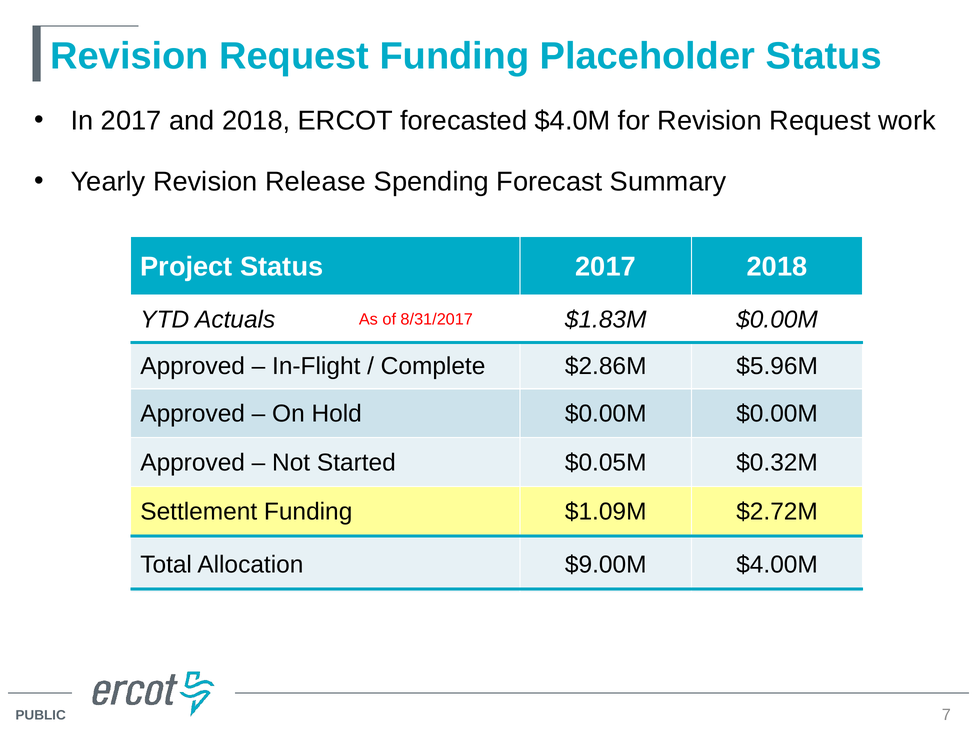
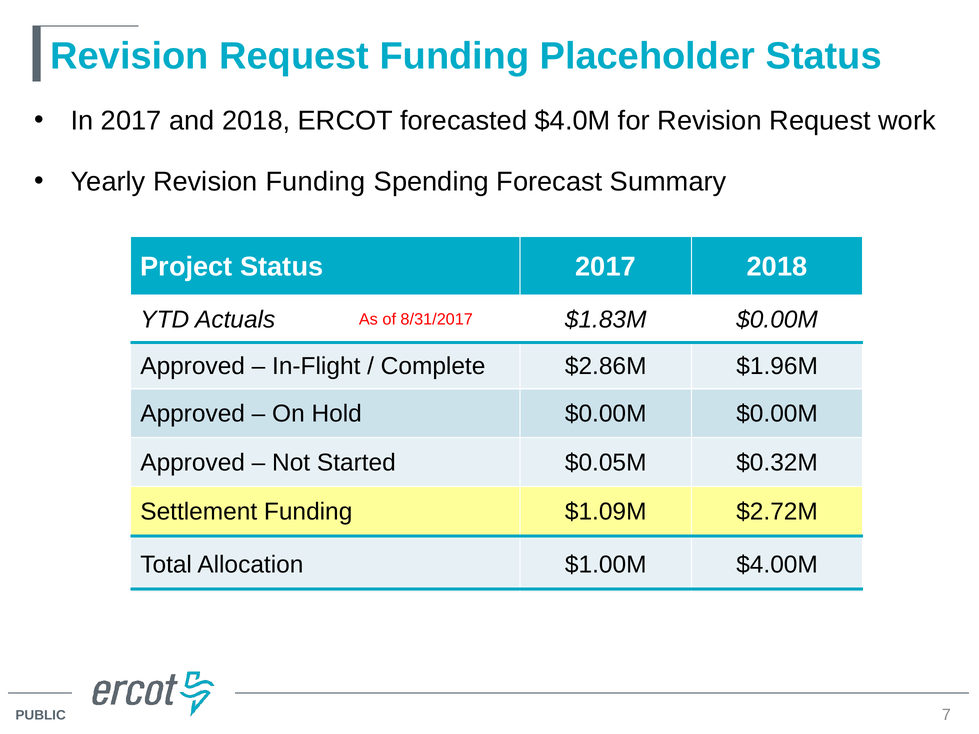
Revision Release: Release -> Funding
$5.96M: $5.96M -> $1.96M
$9.00M: $9.00M -> $1.00M
